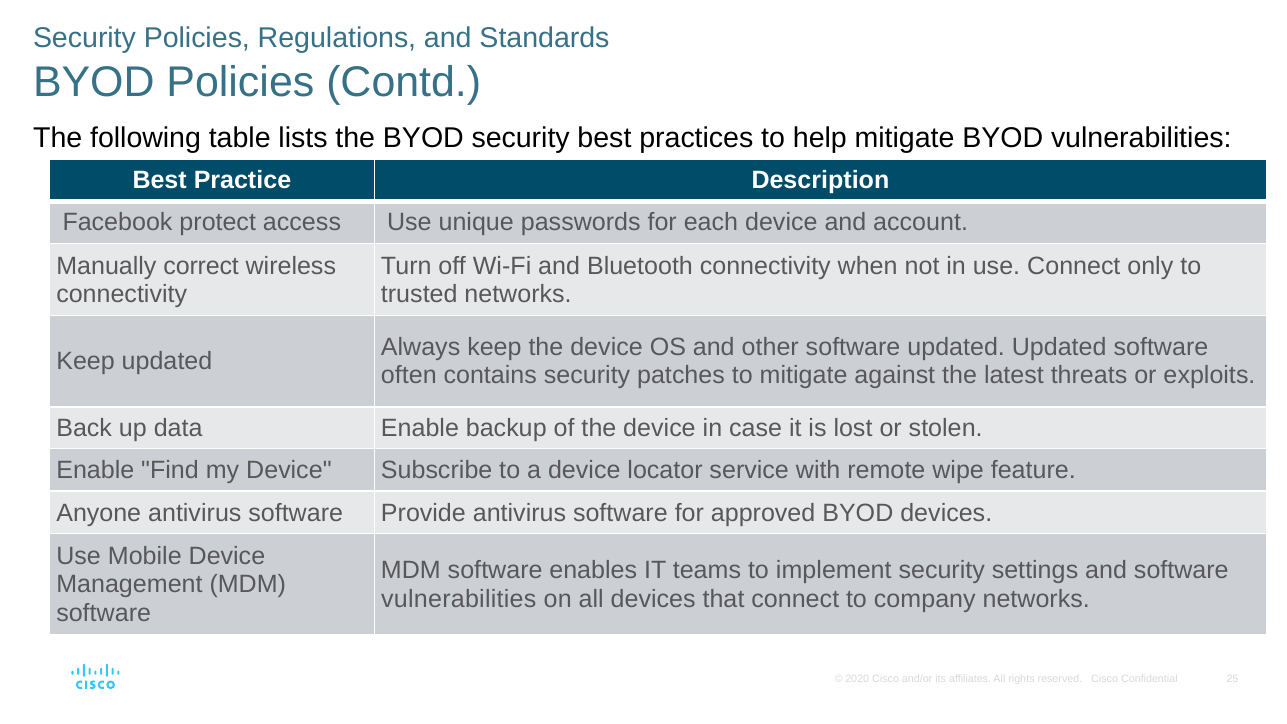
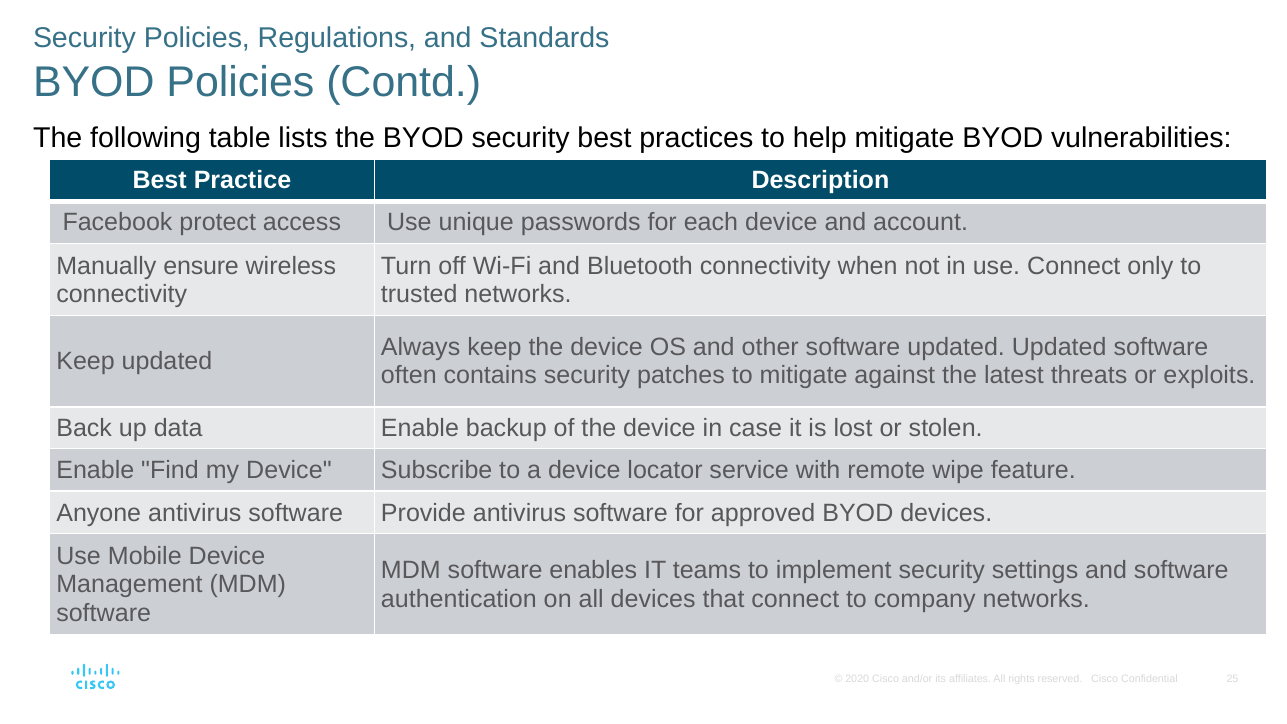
correct: correct -> ensure
vulnerabilities at (459, 599): vulnerabilities -> authentication
